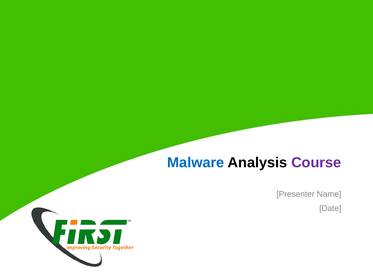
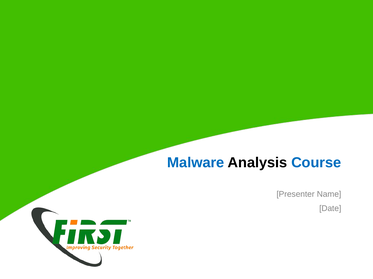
Course colour: purple -> blue
